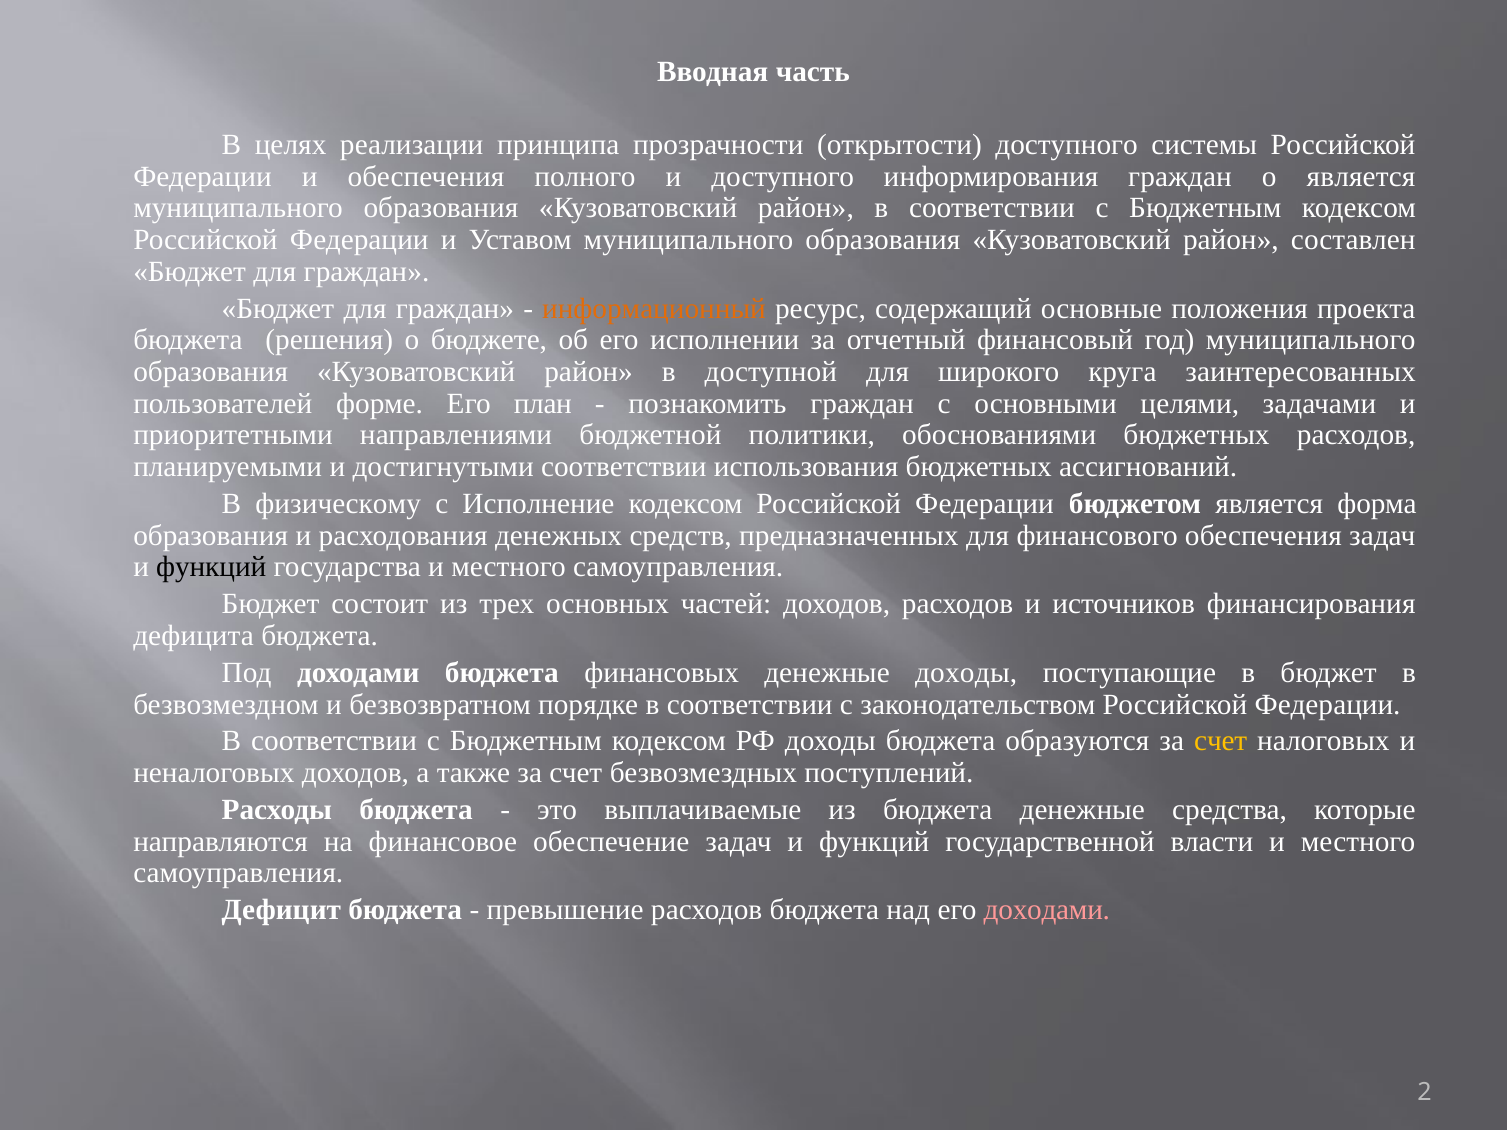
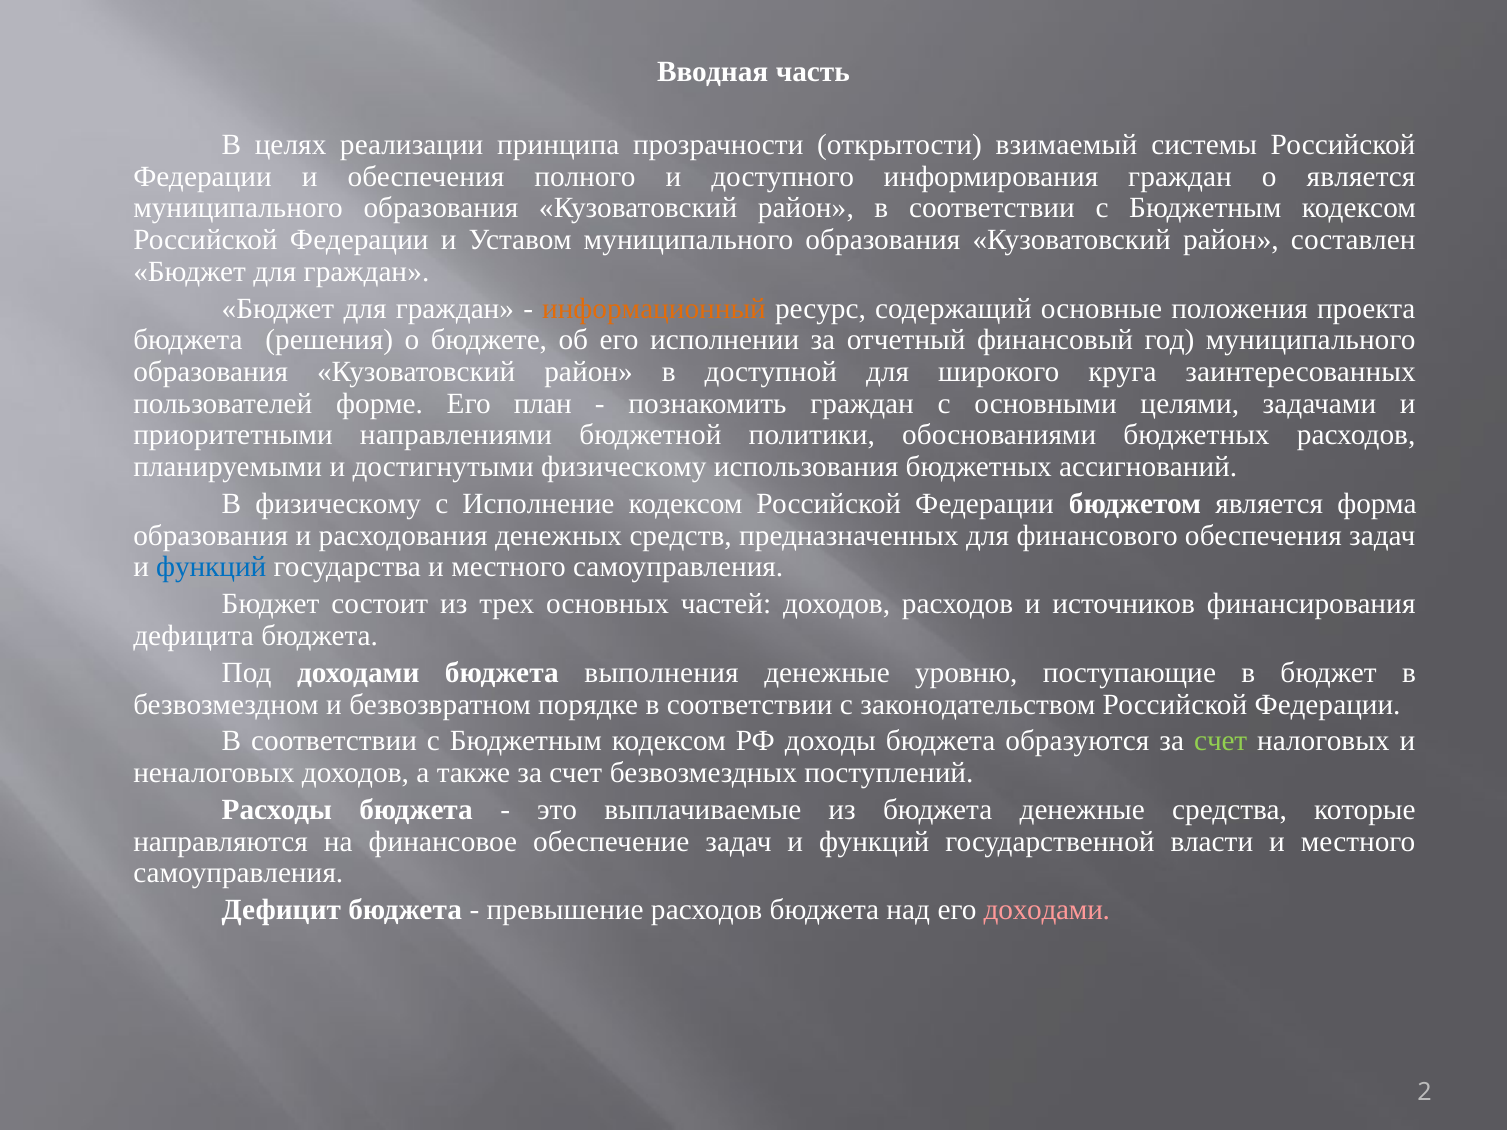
открытости доступного: доступного -> взимаемый
достигнутыми соответствии: соответствии -> физическому
функций at (211, 567) colour: black -> blue
финансовых: финансовых -> выполнения
денежные доходы: доходы -> уровню
счет at (1221, 741) colour: yellow -> light green
